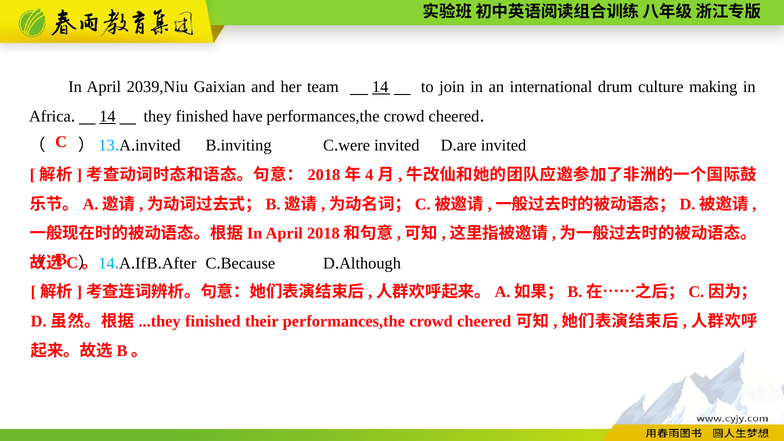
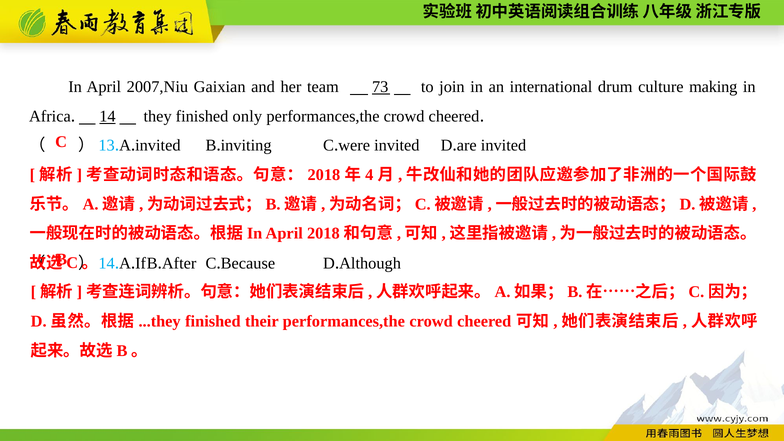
2039,Niu: 2039,Niu -> 2007,Niu
team 14: 14 -> 73
have: have -> only
